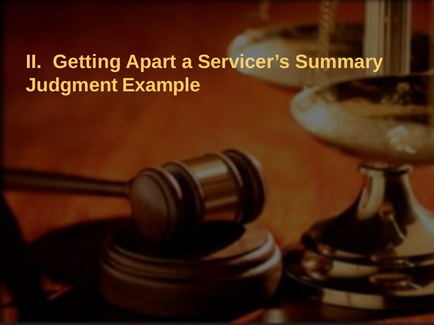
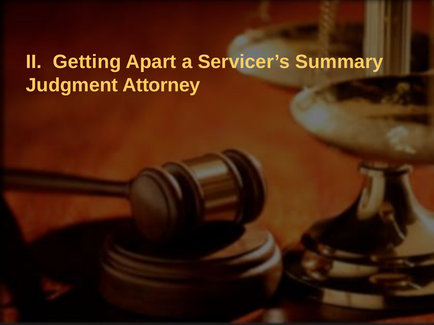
Example: Example -> Attorney
